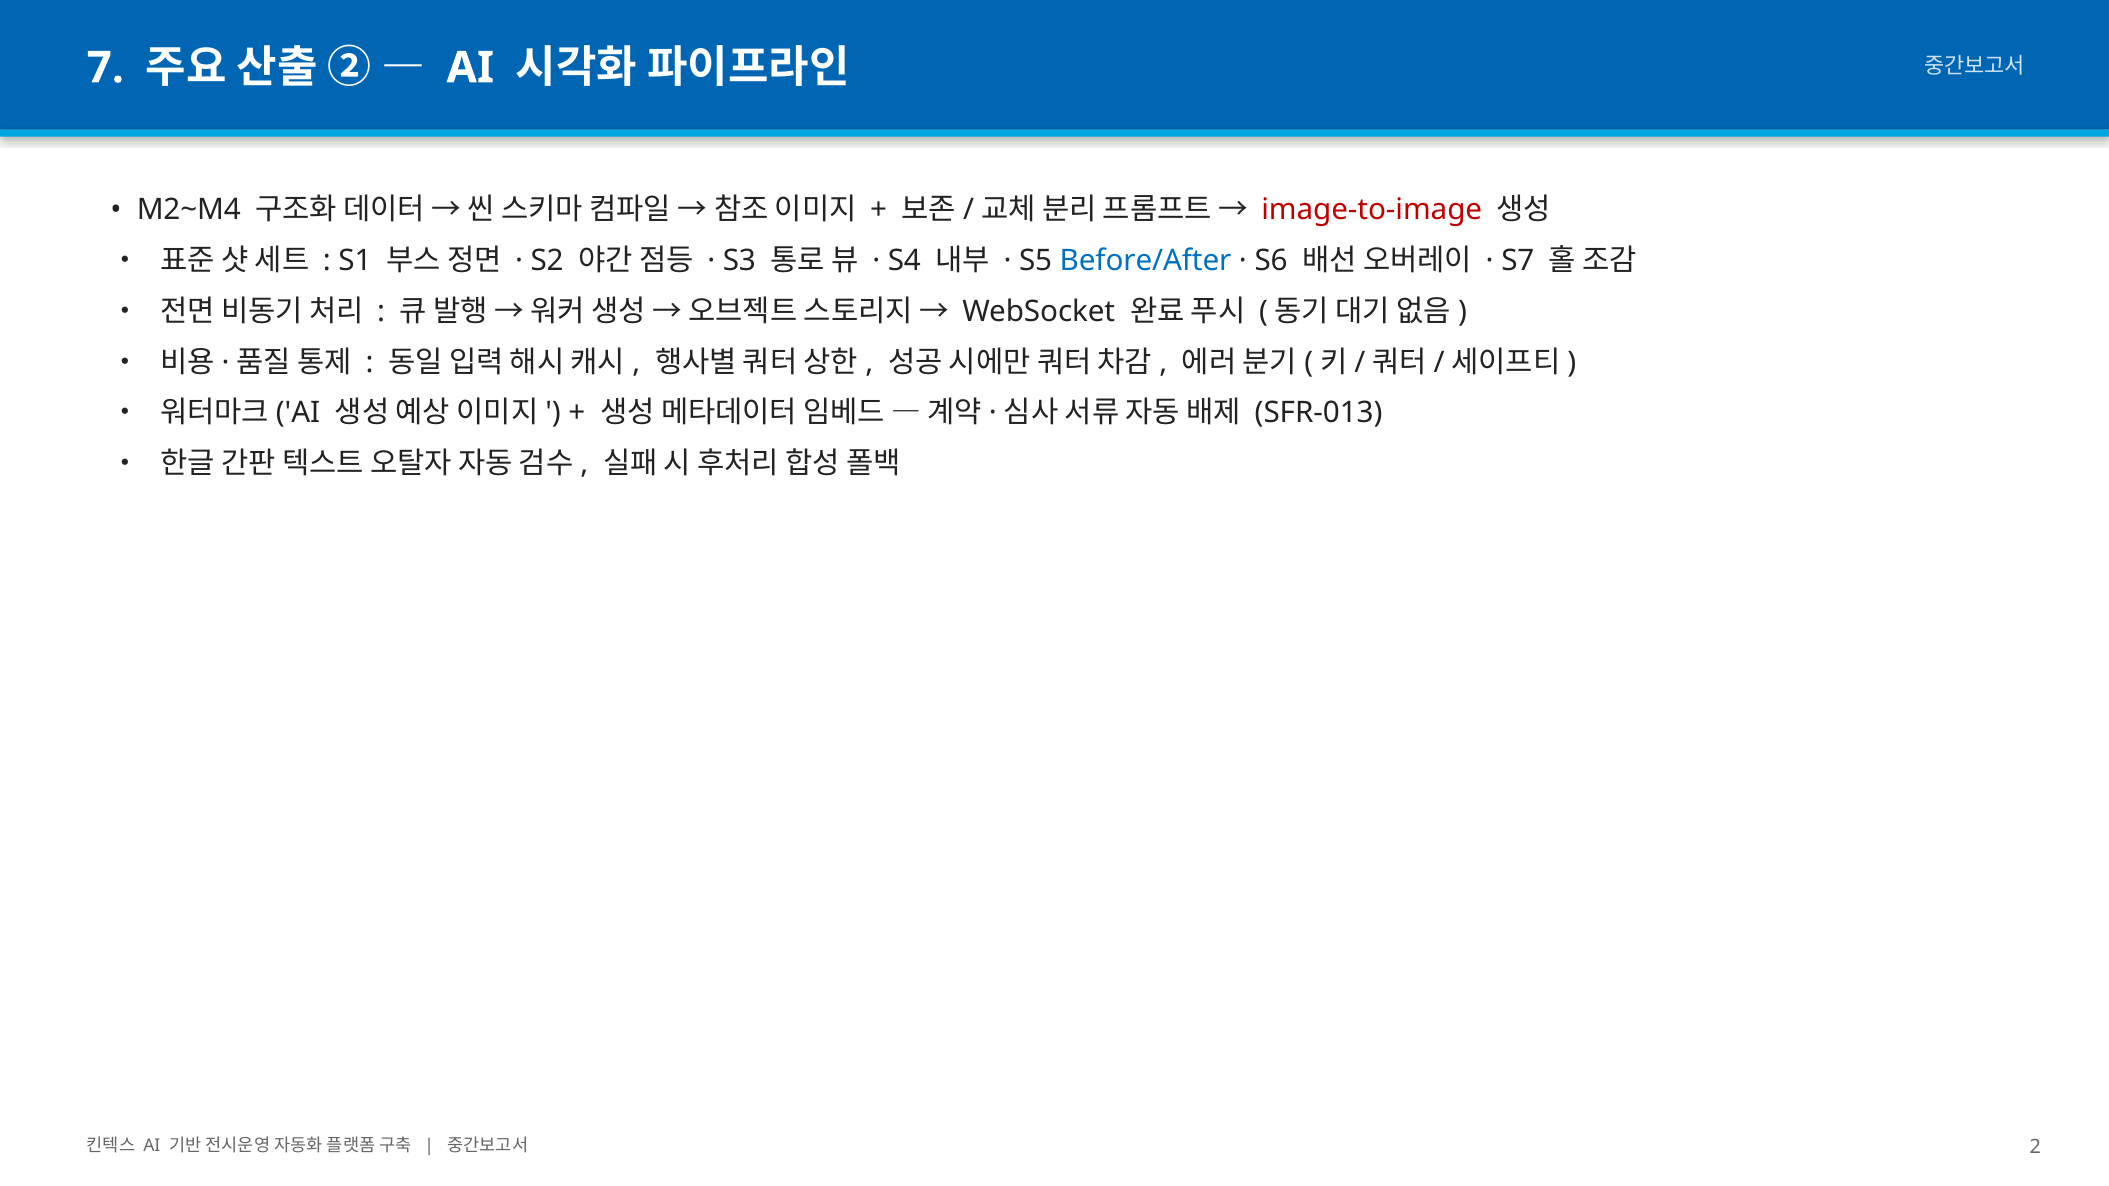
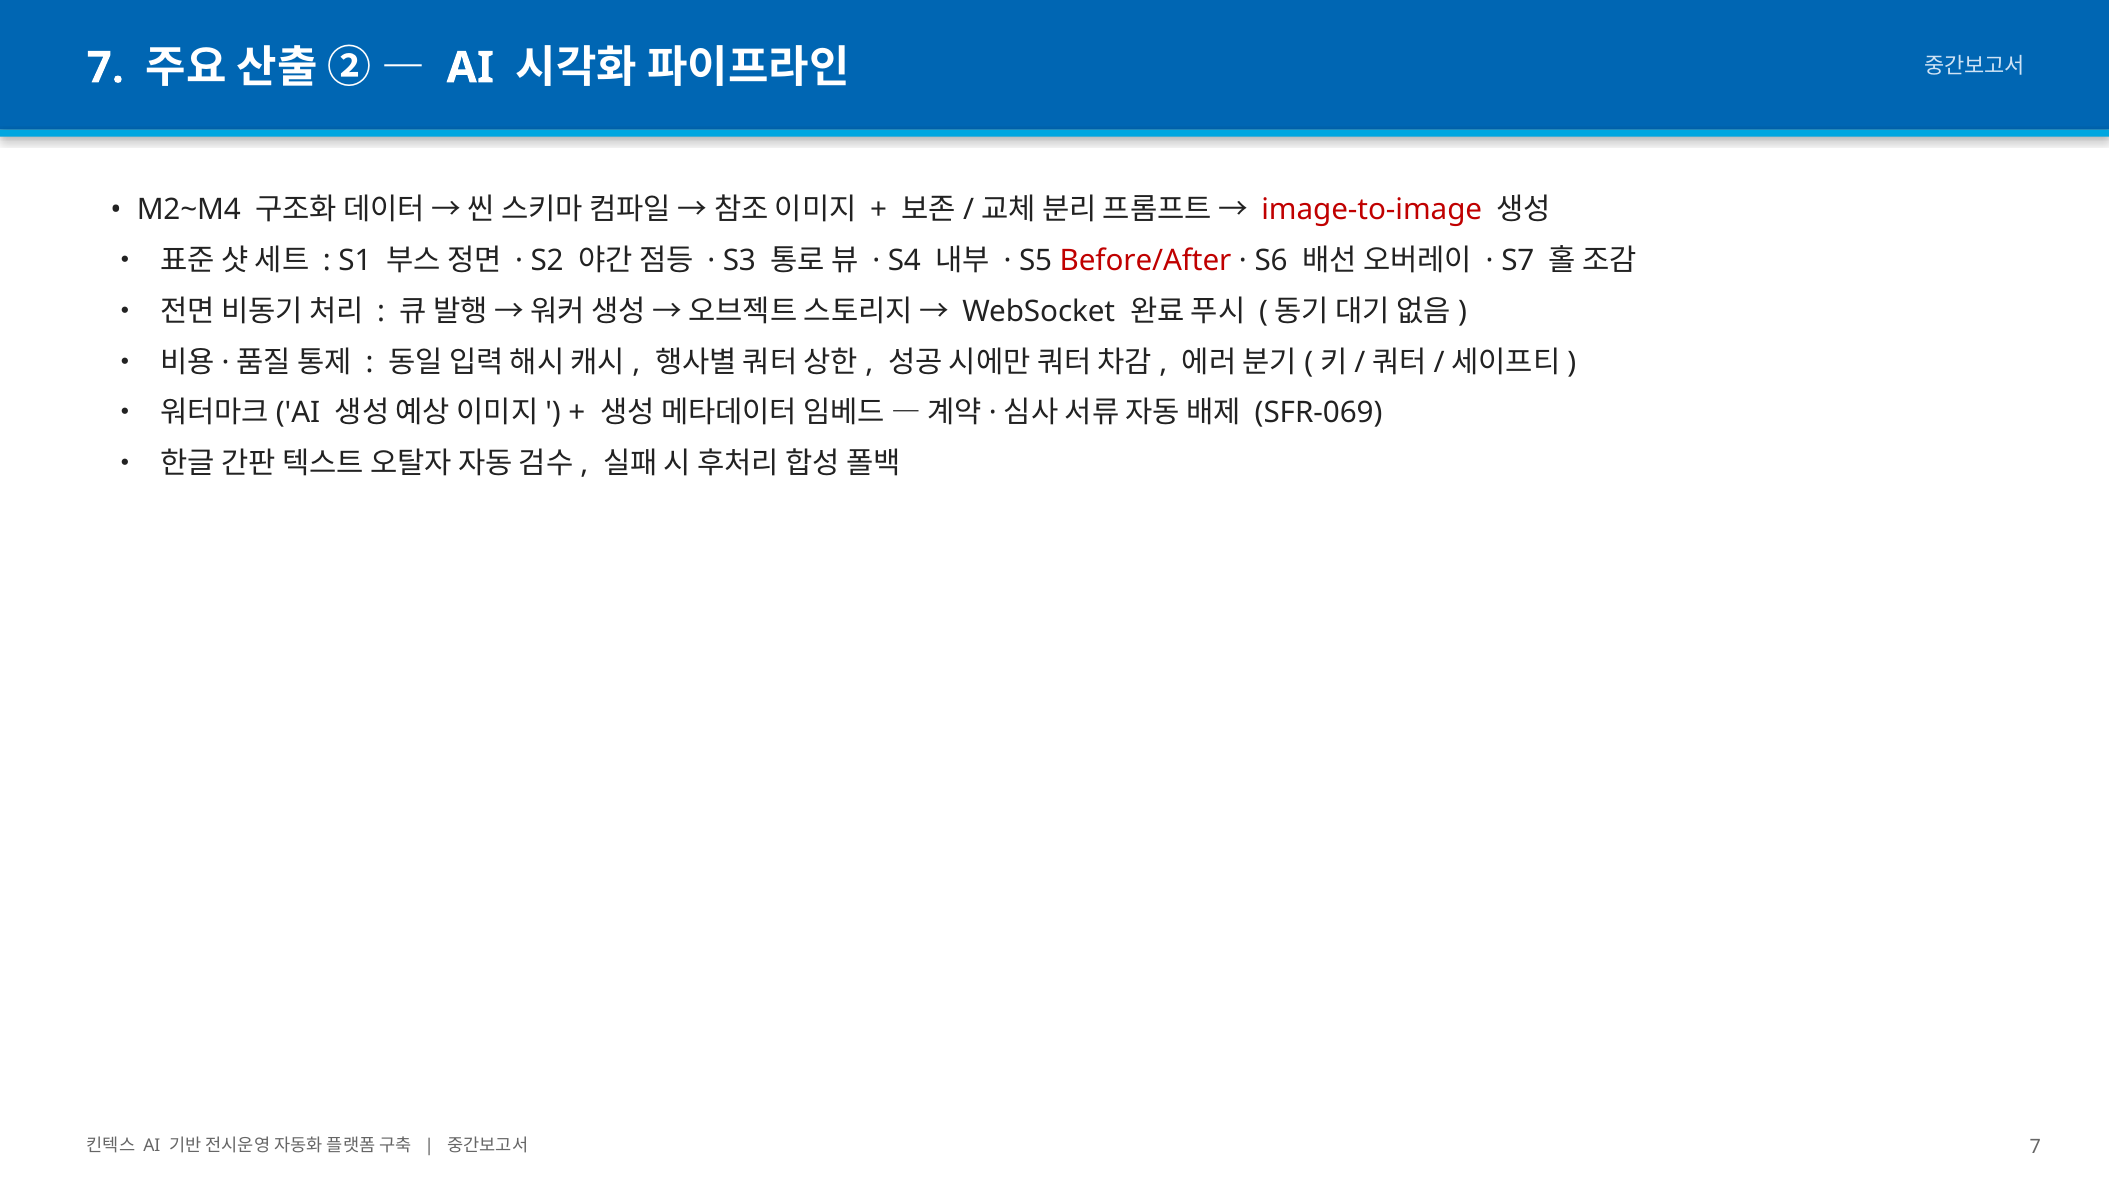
Before/After colour: blue -> red
SFR-013: SFR-013 -> SFR-069
2 at (2035, 1147): 2 -> 7
